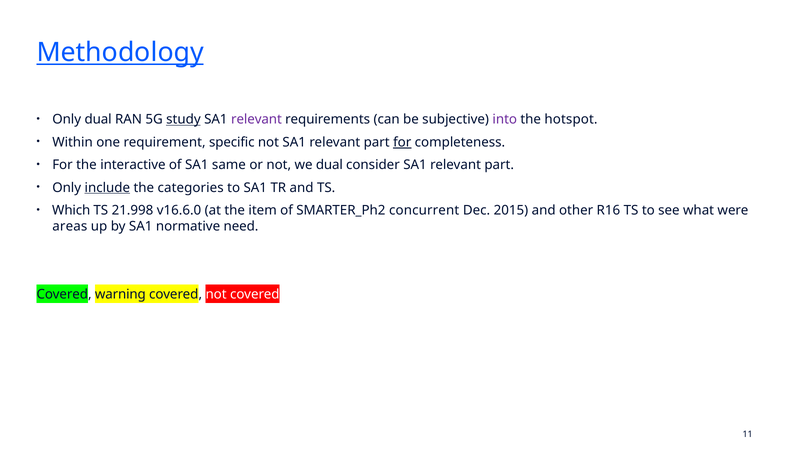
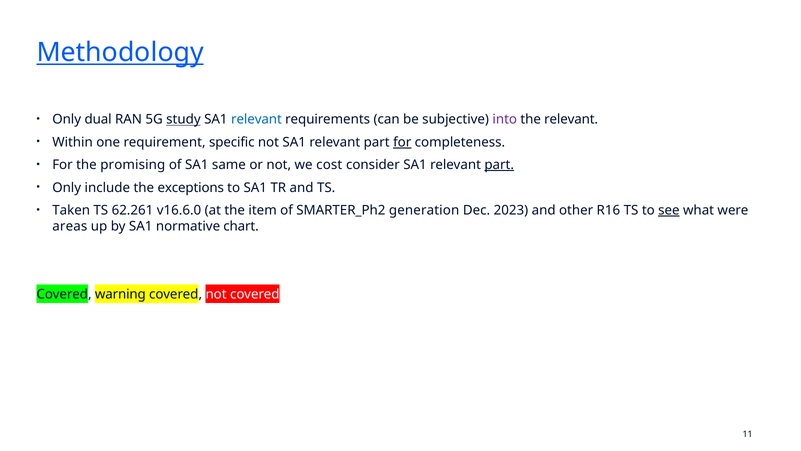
relevant at (256, 119) colour: purple -> blue
the hotspot: hotspot -> relevant
interactive: interactive -> promising
we dual: dual -> cost
part at (499, 165) underline: none -> present
include underline: present -> none
categories: categories -> exceptions
Which: Which -> Taken
21.998: 21.998 -> 62.261
concurrent: concurrent -> generation
2015: 2015 -> 2023
see underline: none -> present
need: need -> chart
